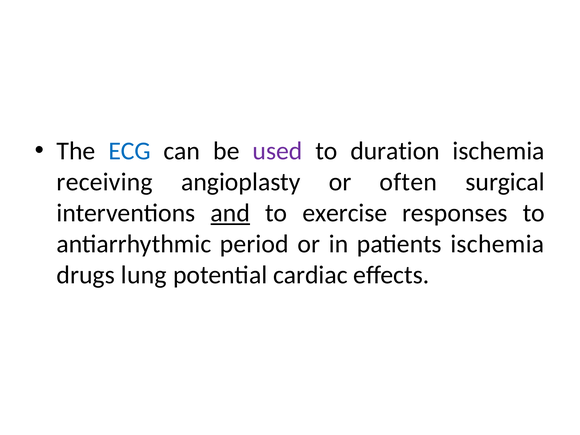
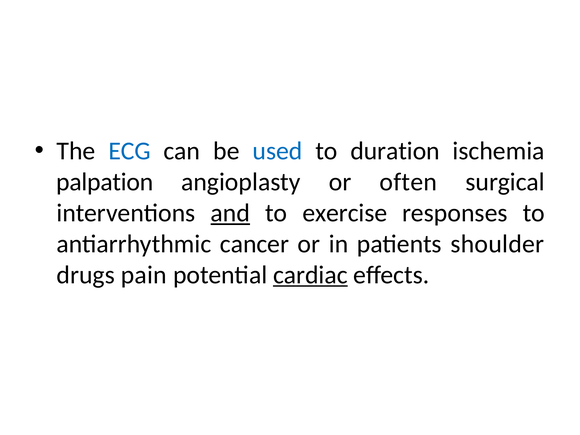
used colour: purple -> blue
receiving: receiving -> palpation
period: period -> cancer
patients ischemia: ischemia -> shoulder
lung: lung -> pain
cardiac underline: none -> present
